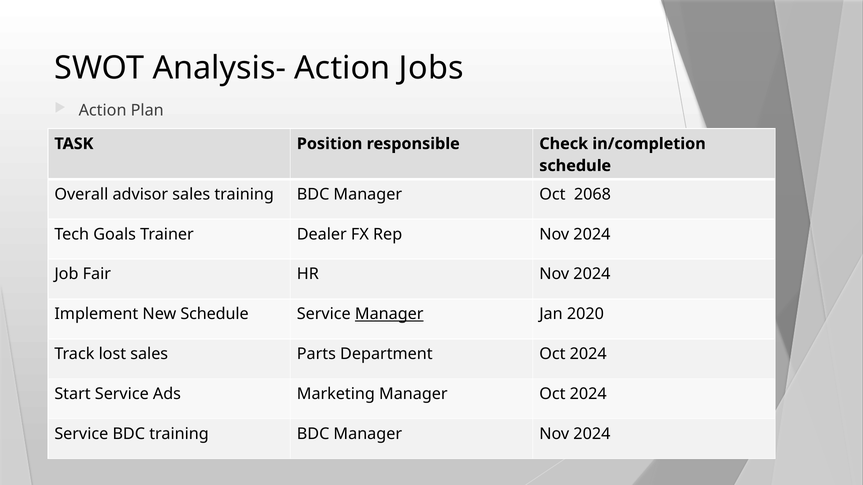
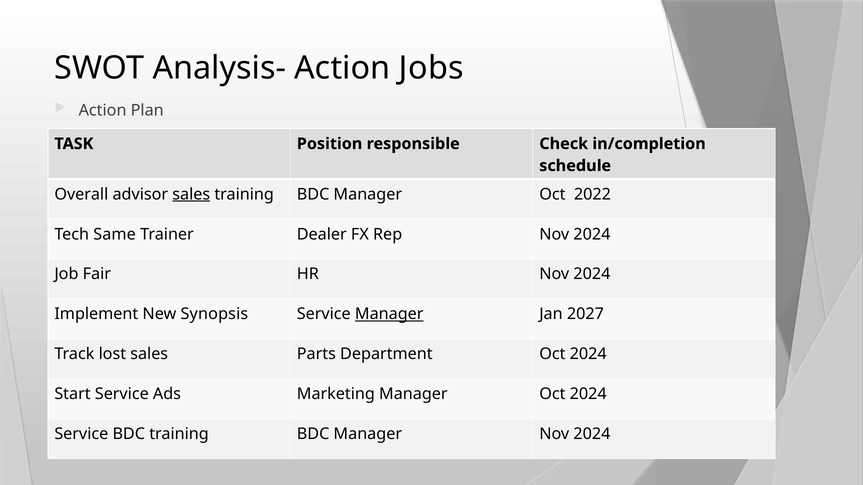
sales at (191, 194) underline: none -> present
2068: 2068 -> 2022
Goals: Goals -> Same
New Schedule: Schedule -> Synopsis
2020: 2020 -> 2027
